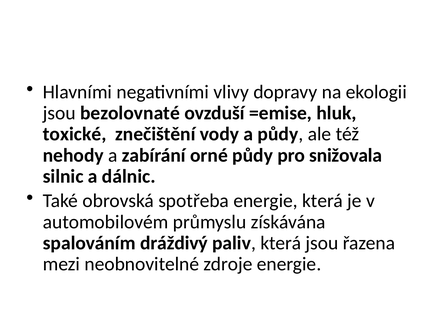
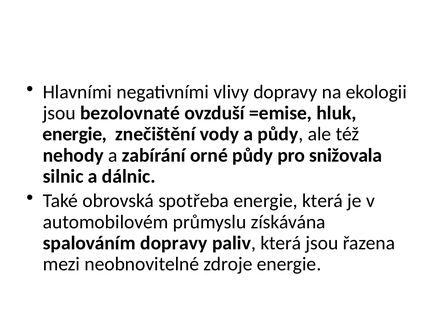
toxické at (75, 134): toxické -> energie
spalováním dráždivý: dráždivý -> dopravy
